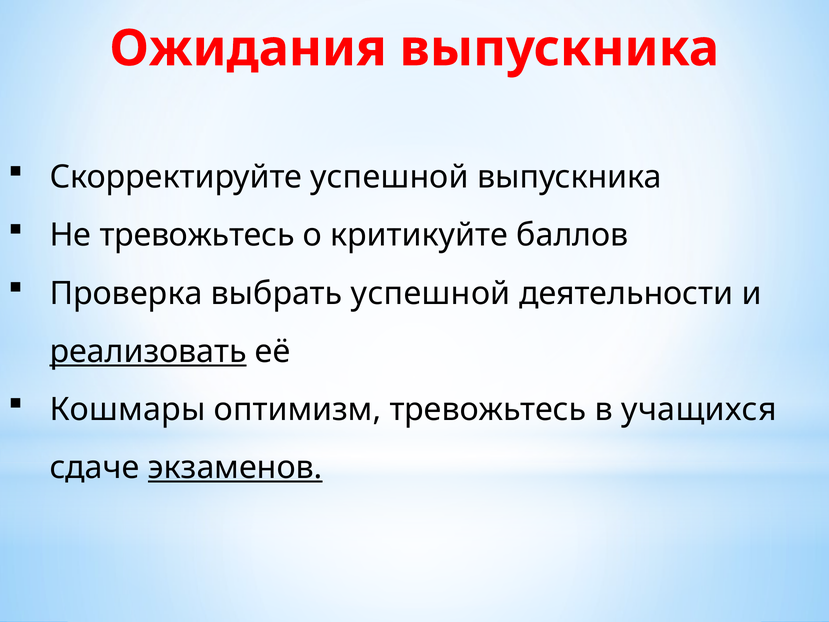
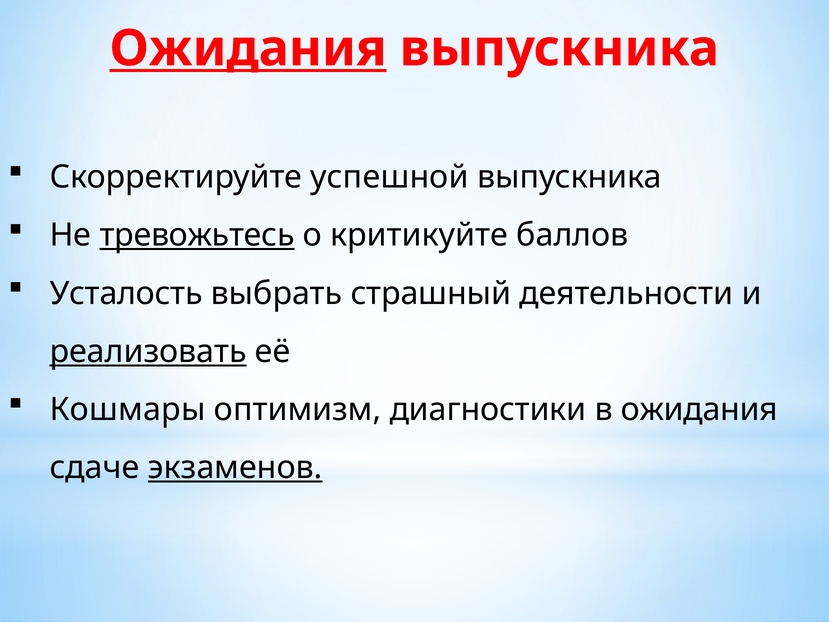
Ожидания at (248, 49) underline: none -> present
тревожьтесь at (197, 235) underline: none -> present
Проверка: Проверка -> Усталость
выбрать успешной: успешной -> страшный
оптимизм тревожьтесь: тревожьтесь -> диагностики
в учащихся: учащихся -> ожидания
